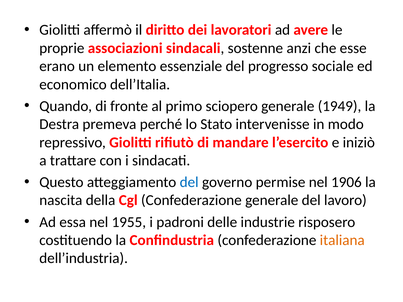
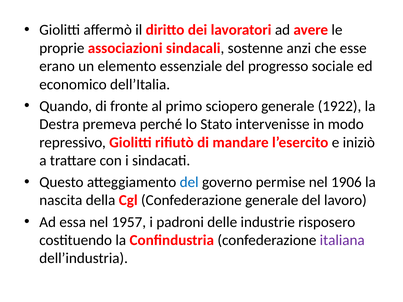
1949: 1949 -> 1922
1955: 1955 -> 1957
italiana colour: orange -> purple
